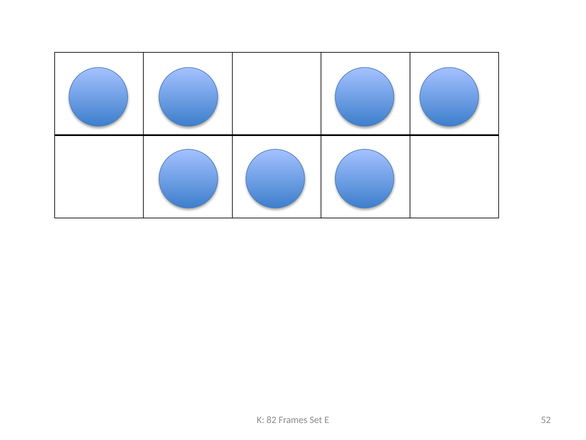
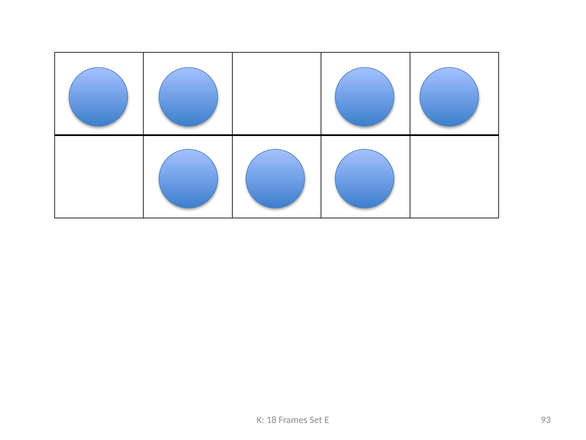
82: 82 -> 18
52: 52 -> 93
